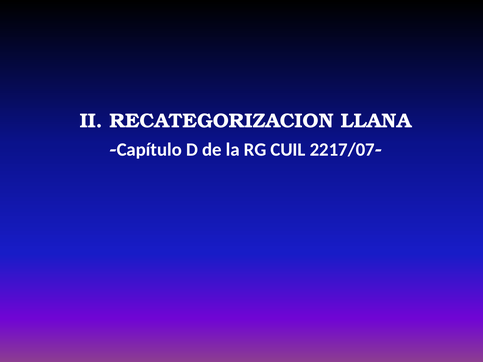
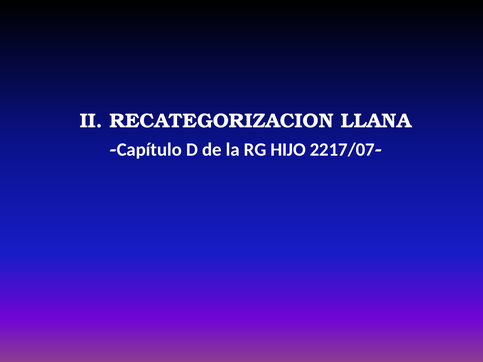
CUIL: CUIL -> HIJO
